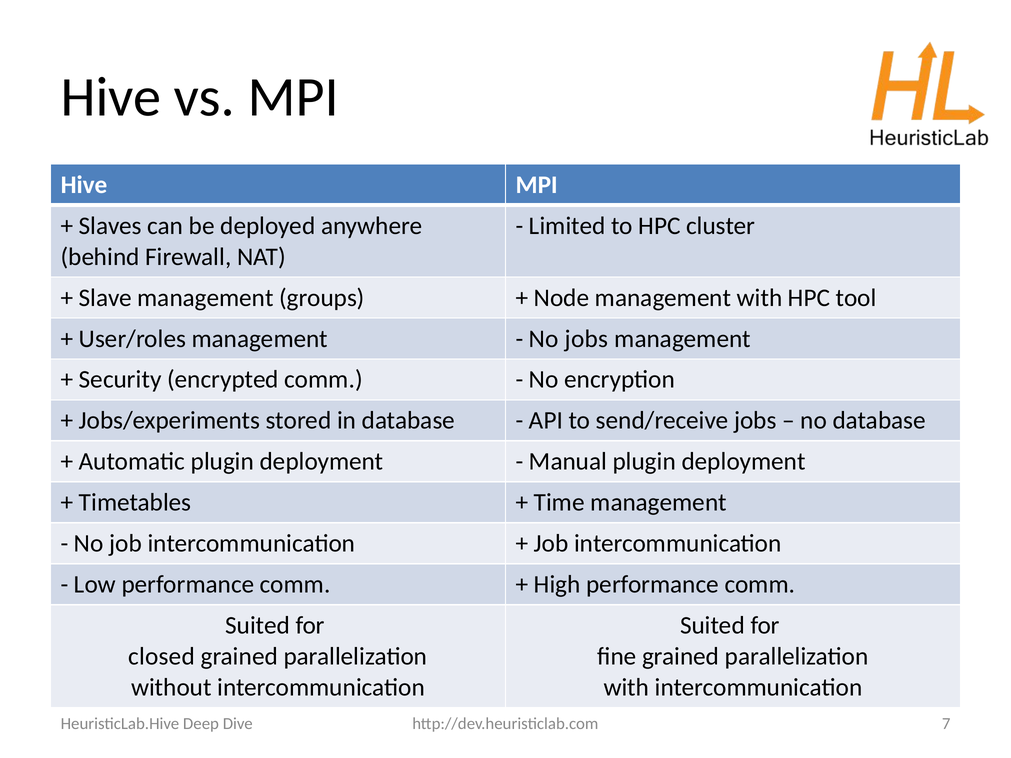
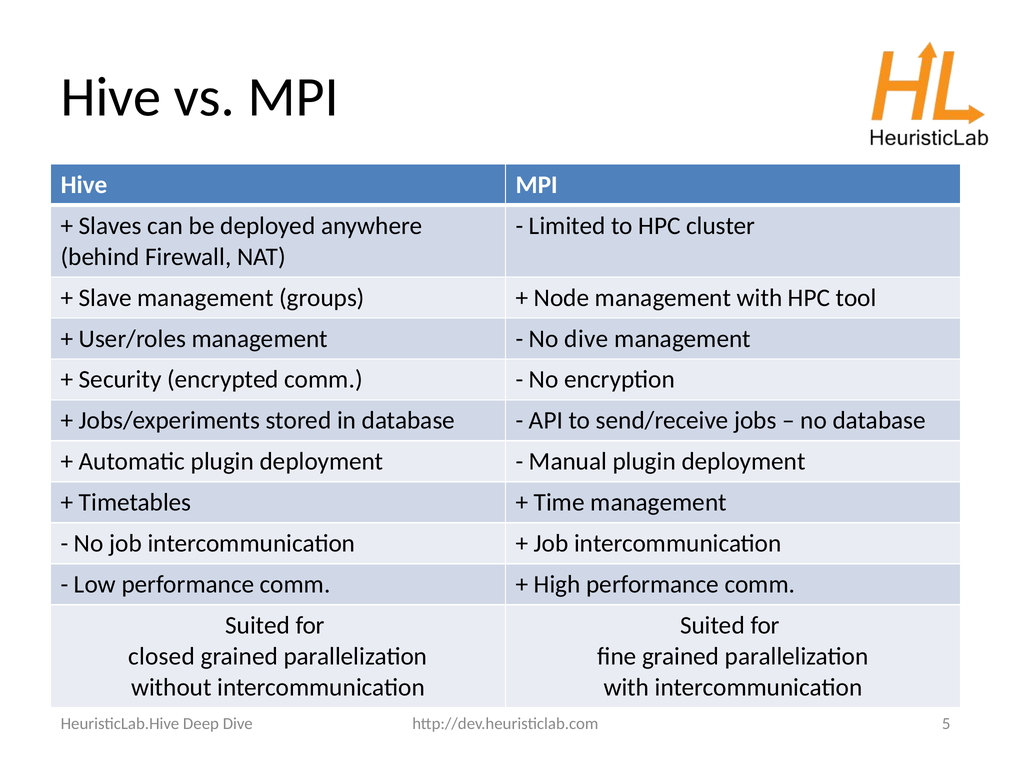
No jobs: jobs -> dive
7: 7 -> 5
